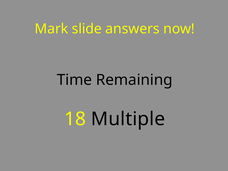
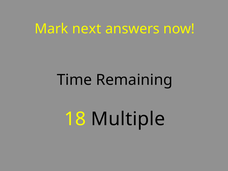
slide: slide -> next
